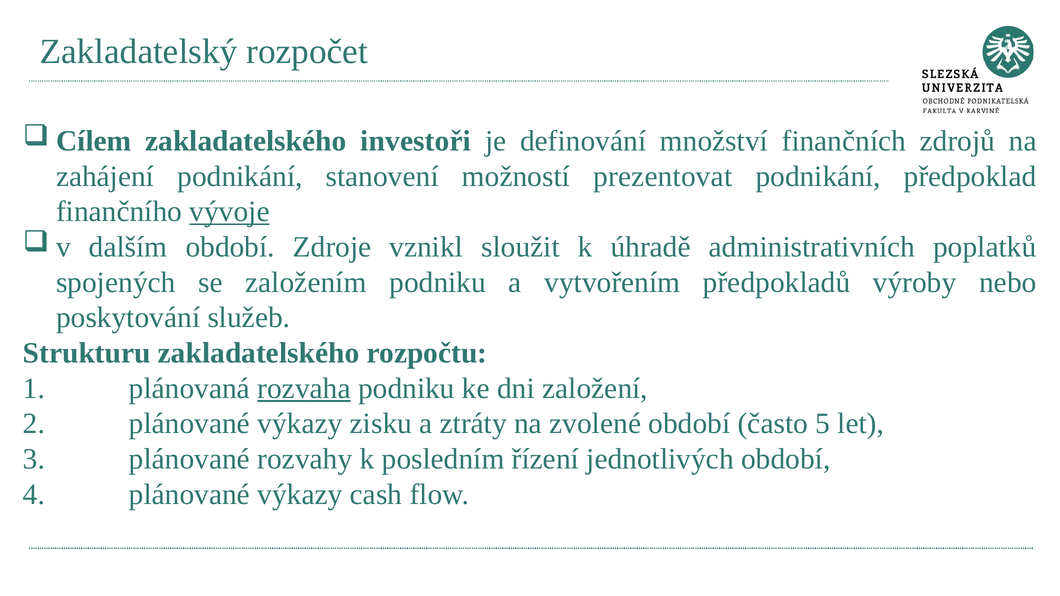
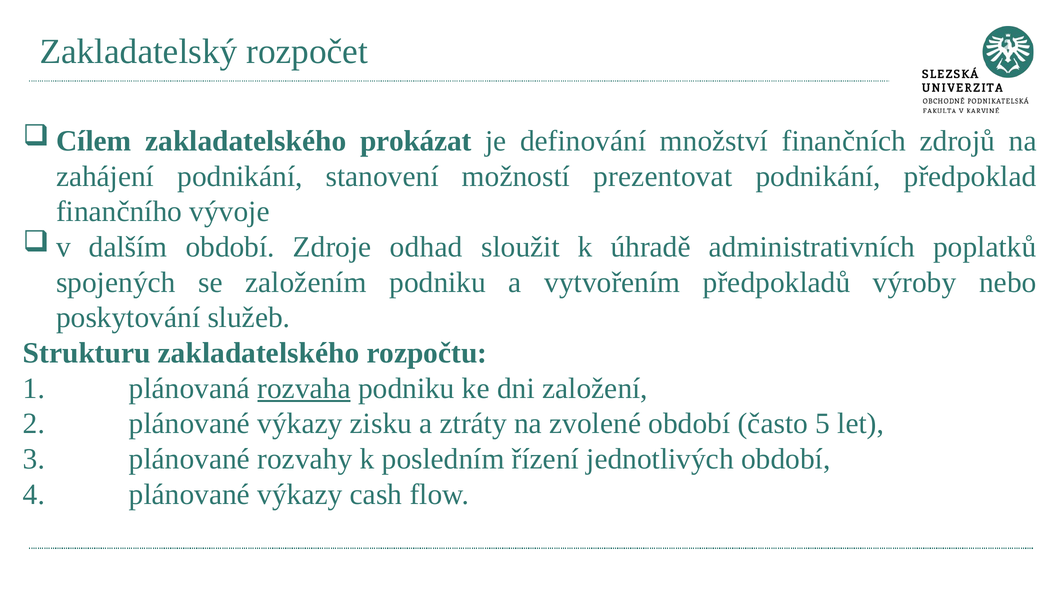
investoři: investoři -> prokázat
vývoje underline: present -> none
vznikl: vznikl -> odhad
